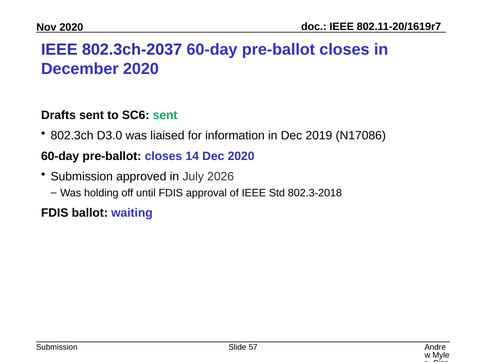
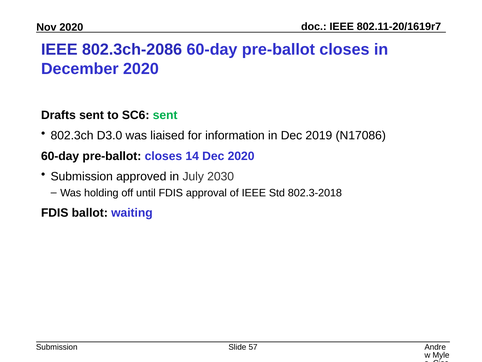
802.3ch-2037: 802.3ch-2037 -> 802.3ch-2086
2026: 2026 -> 2030
